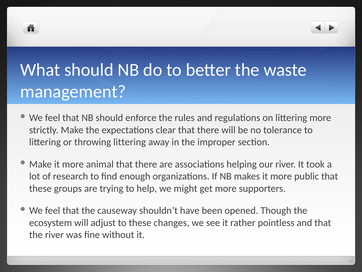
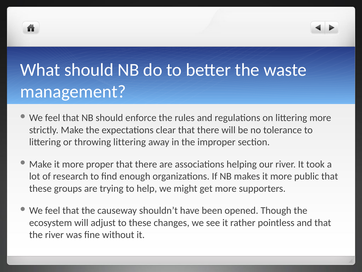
animal: animal -> proper
